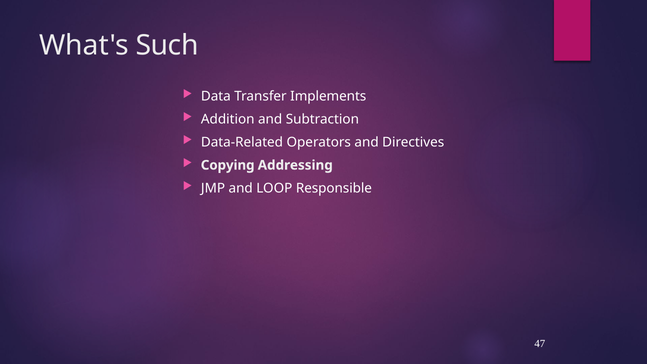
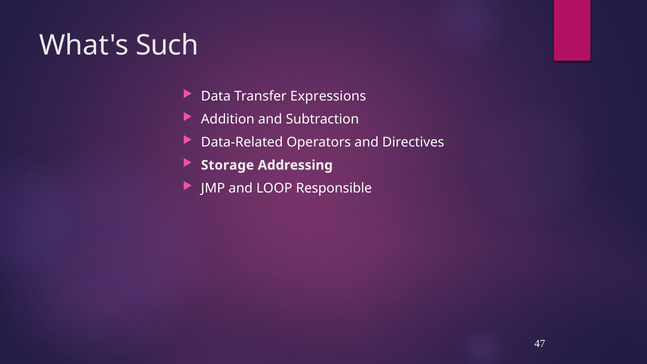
Implements: Implements -> Expressions
Copying: Copying -> Storage
